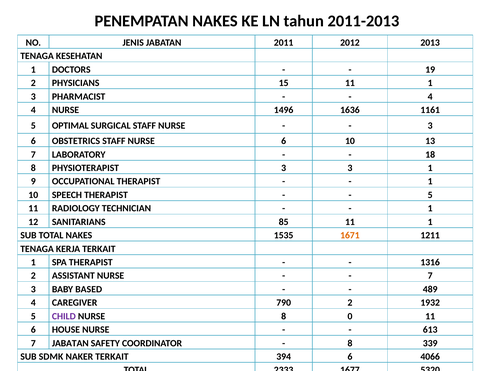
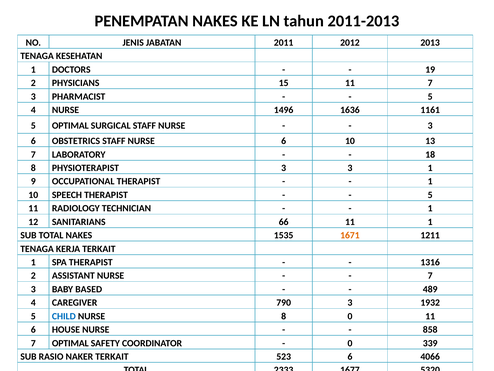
15 11 1: 1 -> 7
4 at (430, 96): 4 -> 5
85: 85 -> 66
790 2: 2 -> 3
CHILD colour: purple -> blue
613: 613 -> 858
7 JABATAN: JABATAN -> OPTIMAL
8 at (350, 343): 8 -> 0
SDMK: SDMK -> RASIO
394: 394 -> 523
